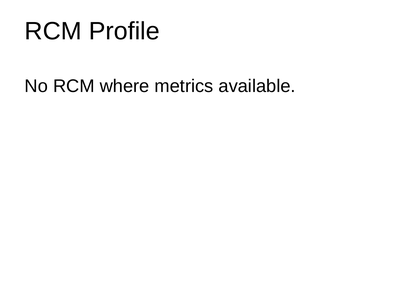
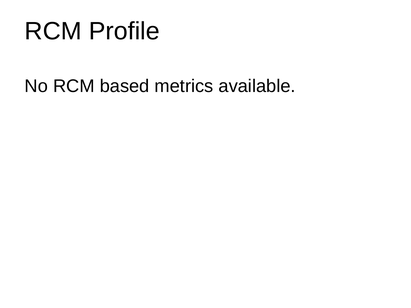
where: where -> based
